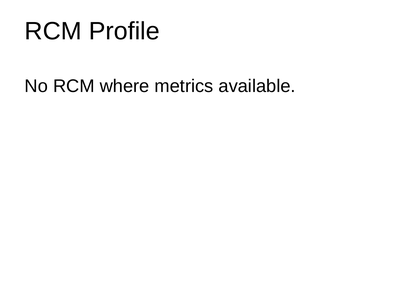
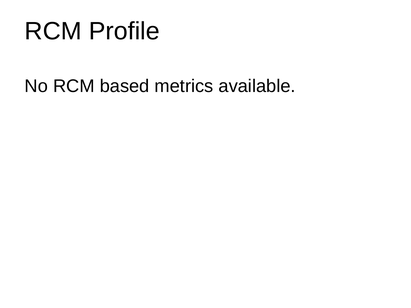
where: where -> based
